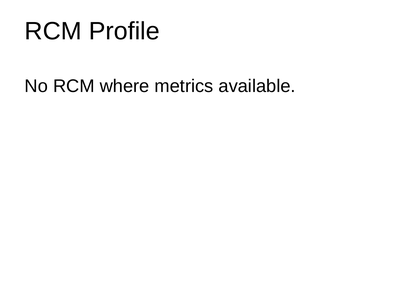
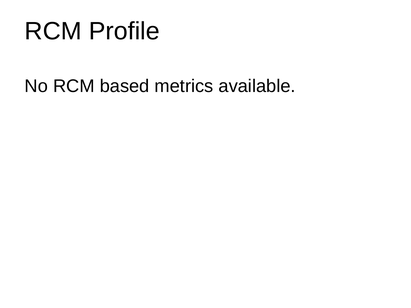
where: where -> based
